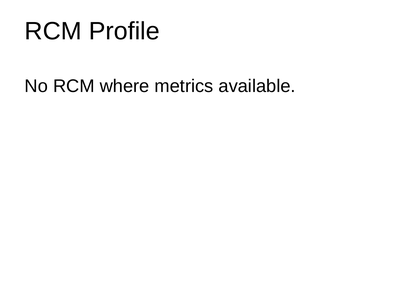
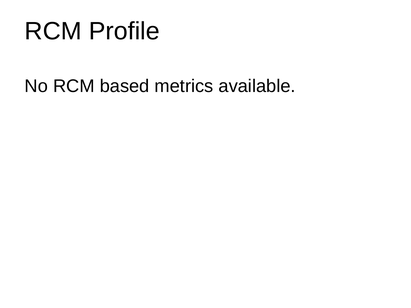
where: where -> based
